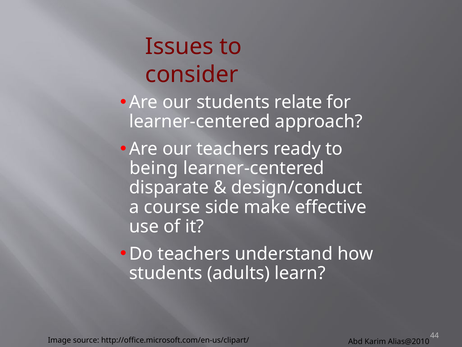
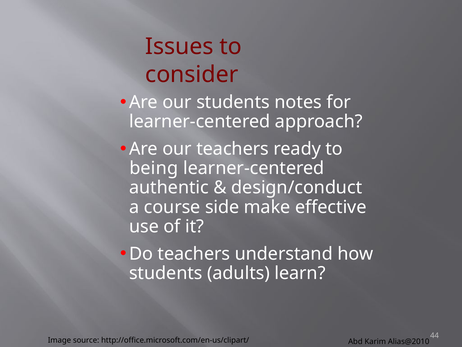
relate: relate -> notes
disparate: disparate -> authentic
